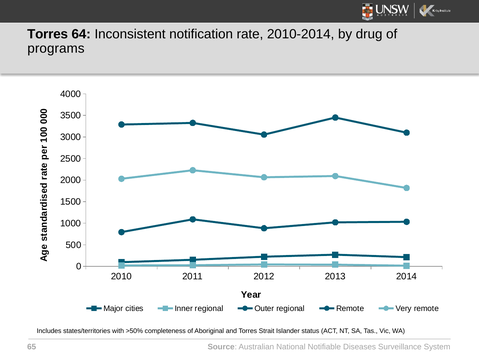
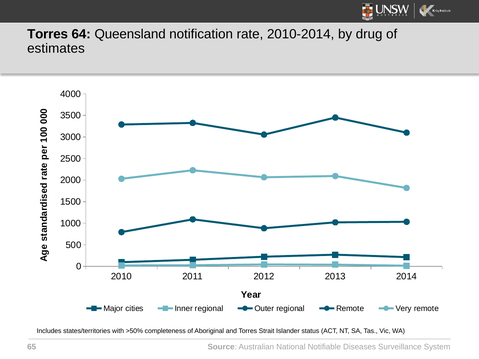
Inconsistent: Inconsistent -> Queensland
programs: programs -> estimates
